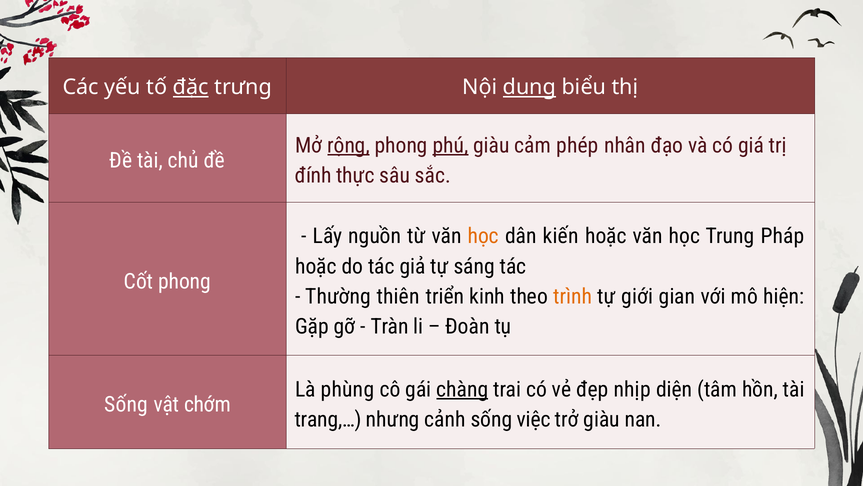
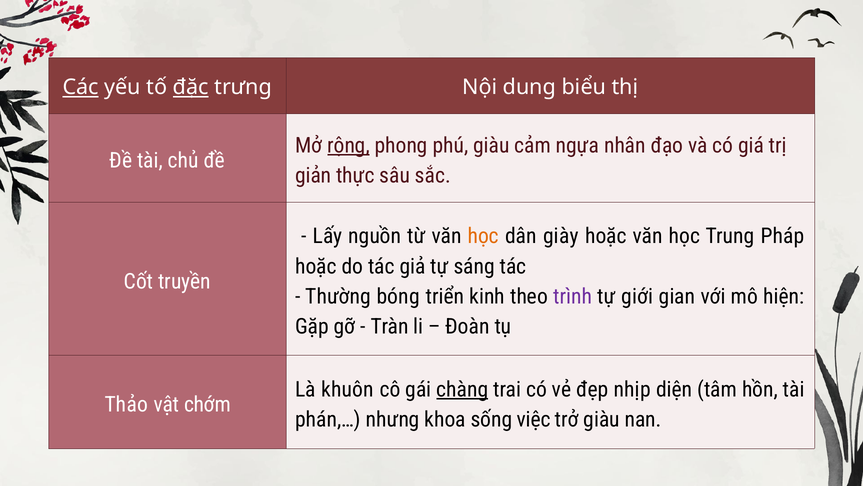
Các underline: none -> present
dung underline: present -> none
phú underline: present -> none
phép: phép -> ngựa
đính: đính -> giản
kiến: kiến -> giày
Cốt phong: phong -> truyền
thiên: thiên -> bóng
trình colour: orange -> purple
phùng: phùng -> khuôn
Sống at (126, 404): Sống -> Thảo
trang,…: trang,… -> phán,…
cảnh: cảnh -> khoa
